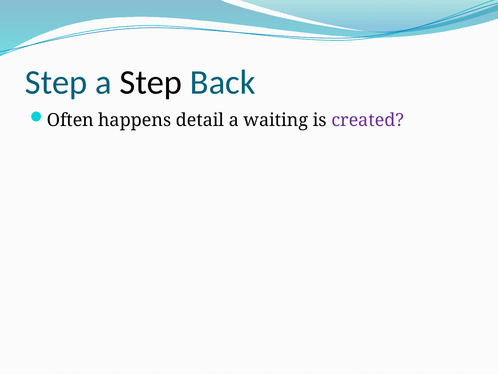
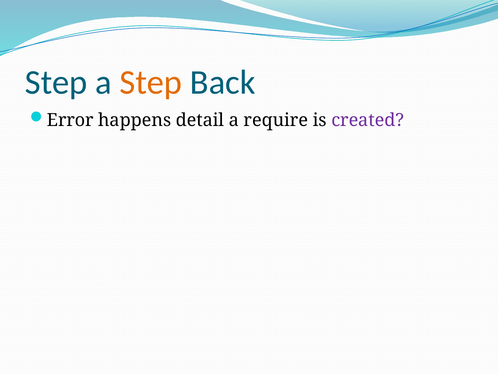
Step at (151, 82) colour: black -> orange
Often: Often -> Error
waiting: waiting -> require
